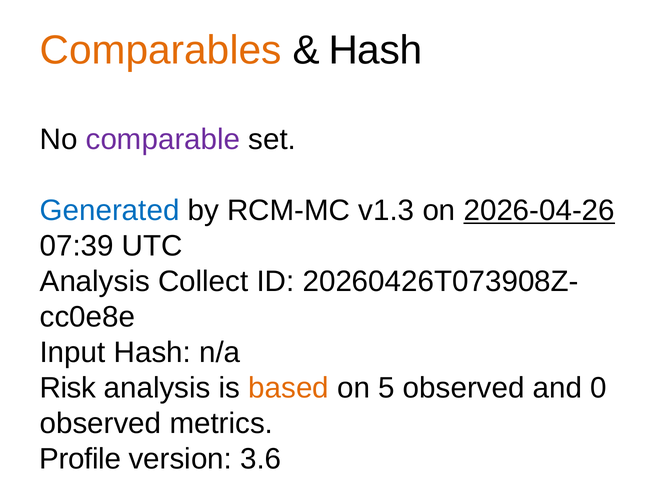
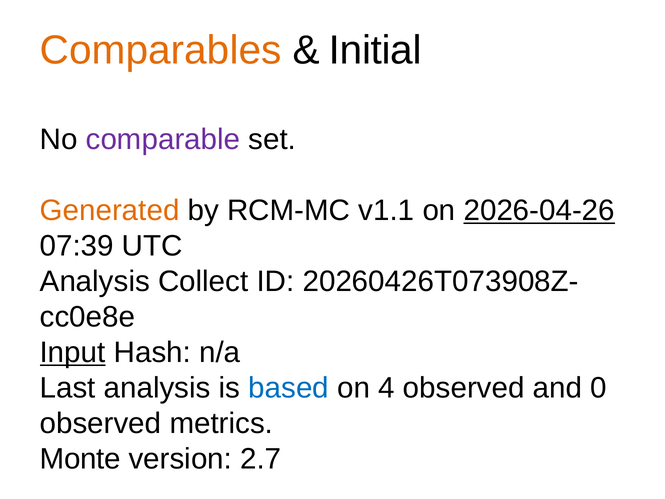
Hash at (375, 50): Hash -> Initial
Generated colour: blue -> orange
v1.3: v1.3 -> v1.1
Input underline: none -> present
Risk: Risk -> Last
based colour: orange -> blue
5: 5 -> 4
Profile: Profile -> Monte
3.6: 3.6 -> 2.7
